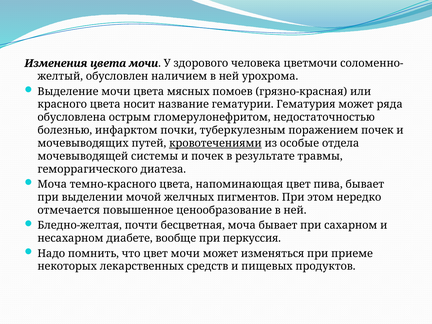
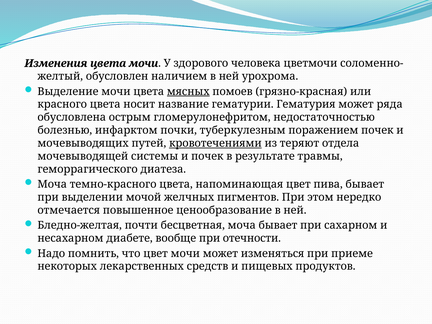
мясных underline: none -> present
особые: особые -> теряют
перкуссия: перкуссия -> отечности
